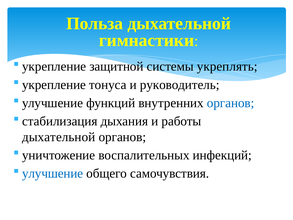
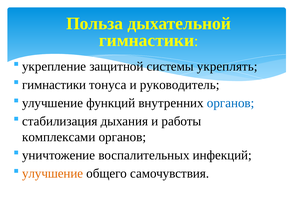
укрепление at (54, 85): укрепление -> гимнастики
дыхательной at (59, 137): дыхательной -> комплексами
улучшение at (53, 173) colour: blue -> orange
